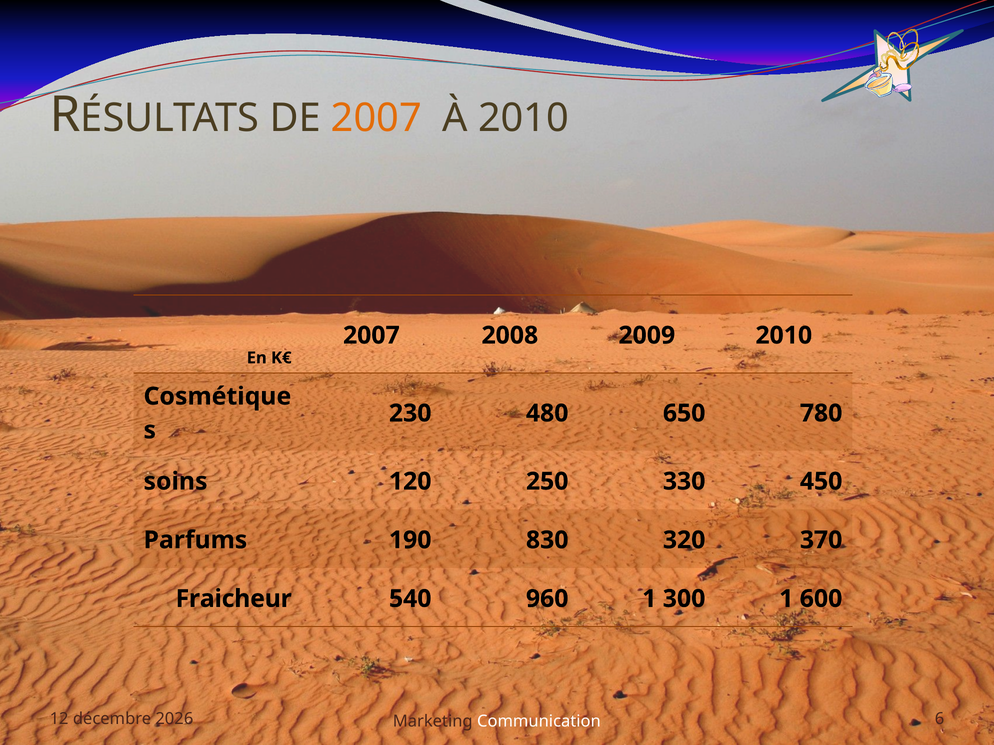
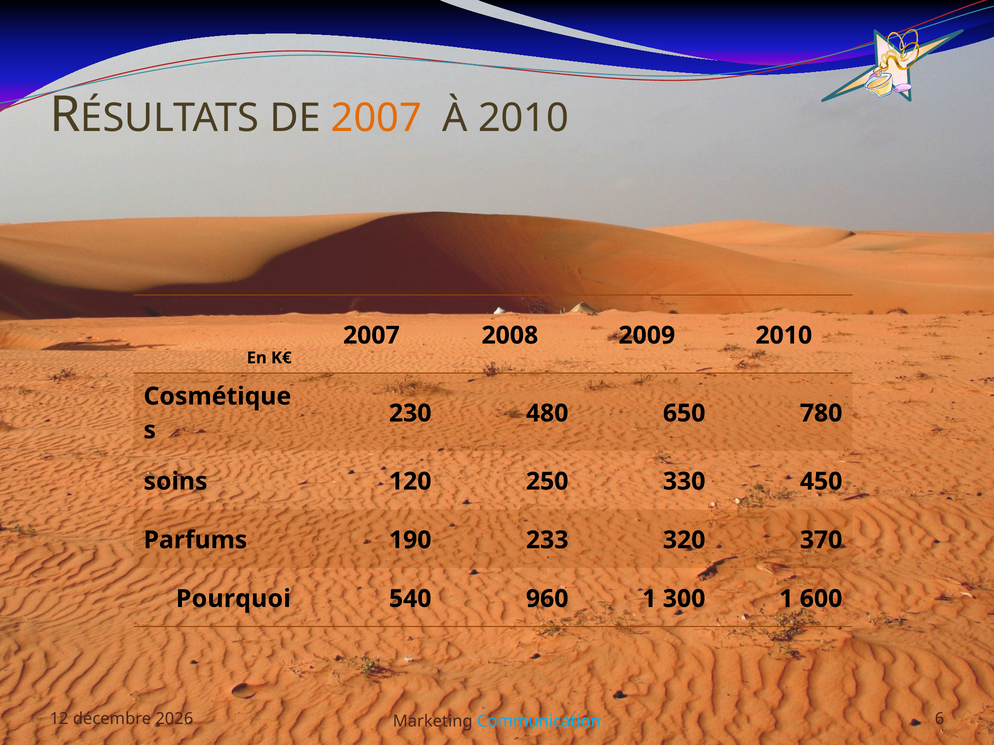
830: 830 -> 233
Fraicheur: Fraicheur -> Pourquoi
Communication colour: white -> light blue
